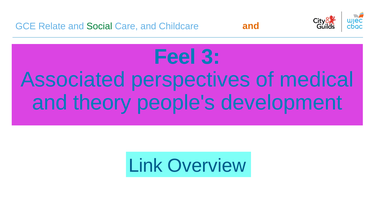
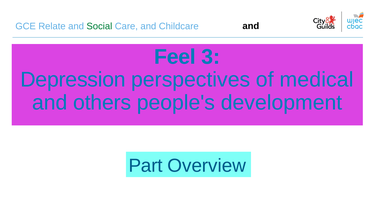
and at (251, 26) colour: orange -> black
Associated: Associated -> Depression
theory: theory -> others
Link: Link -> Part
